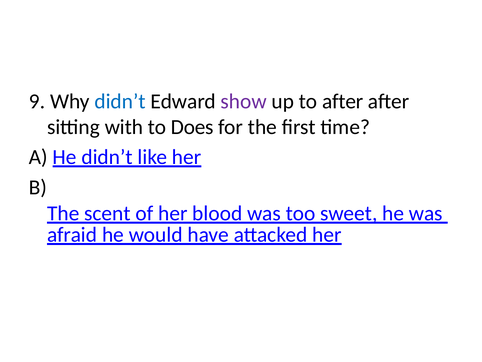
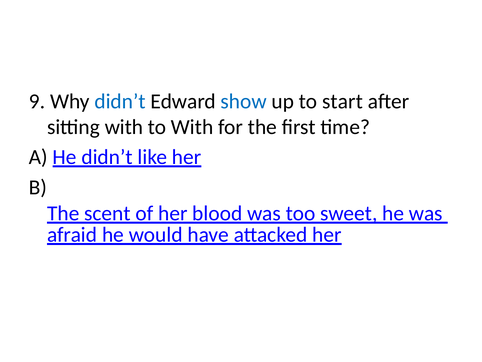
show colour: purple -> blue
to after: after -> start
to Does: Does -> With
